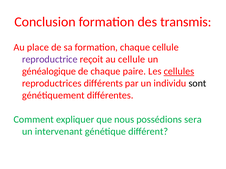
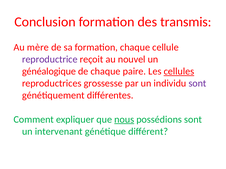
place: place -> mère
au cellule: cellule -> nouvel
différents: différents -> grossesse
sont at (197, 84) colour: black -> purple
nous underline: none -> present
possédions sera: sera -> sont
